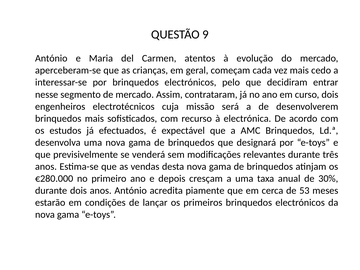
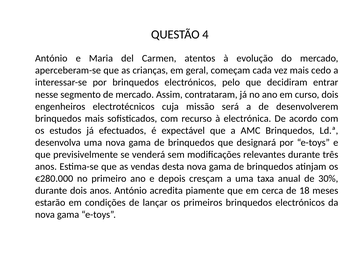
9: 9 -> 4
53: 53 -> 18
